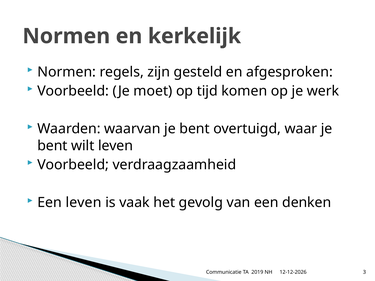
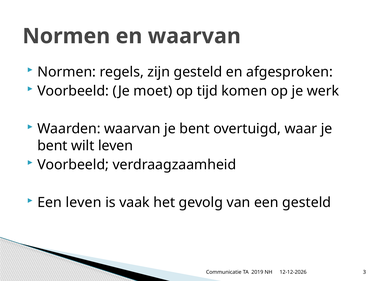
en kerkelijk: kerkelijk -> waarvan
een denken: denken -> gesteld
